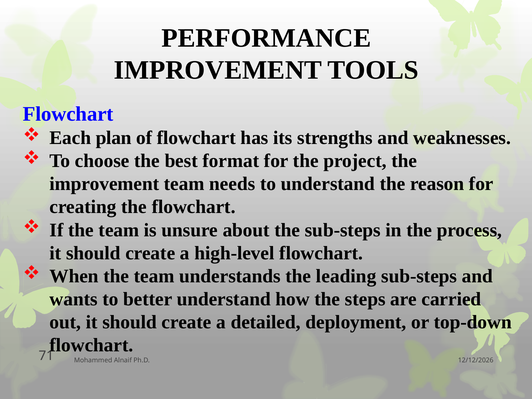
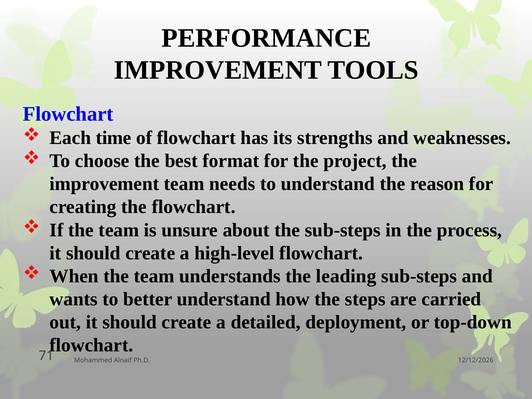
plan: plan -> time
